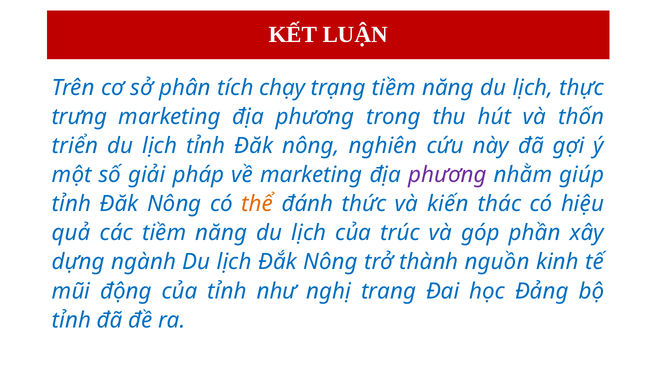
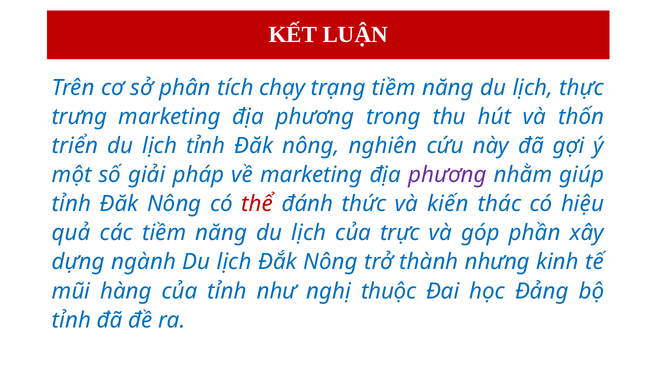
thể colour: orange -> red
trúc: trúc -> trực
nguồn: nguồn -> nhưng
động: động -> hàng
trang: trang -> thuộc
